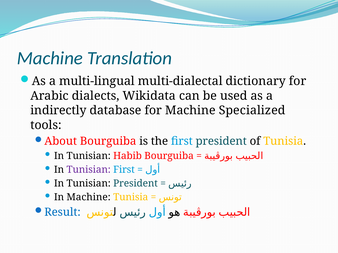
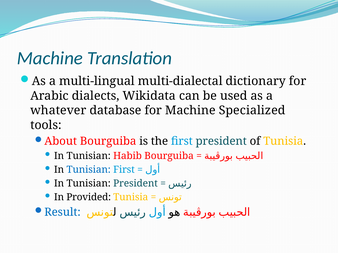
indirectly: indirectly -> whatever
Tunisian at (89, 170) colour: purple -> blue
In Machine: Machine -> Provided
